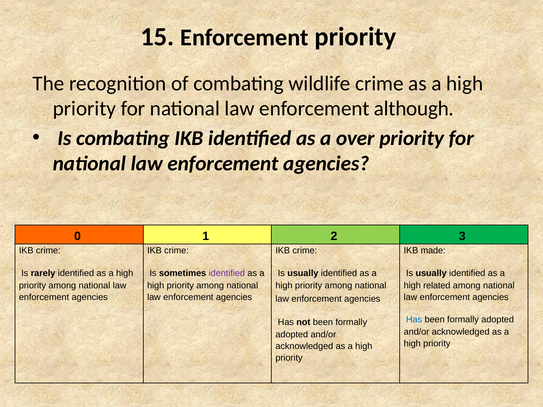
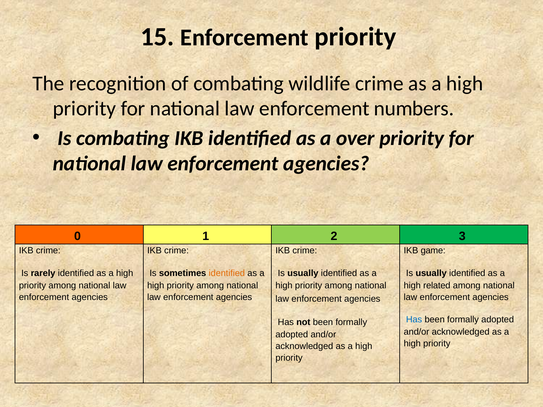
although: although -> numbers
made: made -> game
identified at (227, 273) colour: purple -> orange
